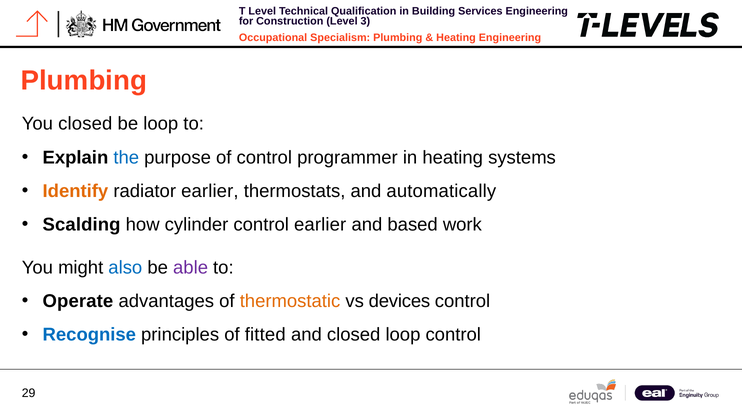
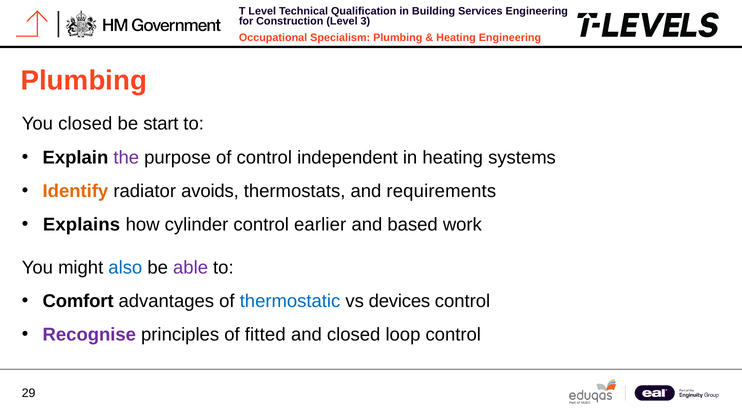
be loop: loop -> start
the colour: blue -> purple
programmer: programmer -> independent
radiator earlier: earlier -> avoids
automatically: automatically -> requirements
Scalding: Scalding -> Explains
Operate: Operate -> Comfort
thermostatic colour: orange -> blue
Recognise colour: blue -> purple
